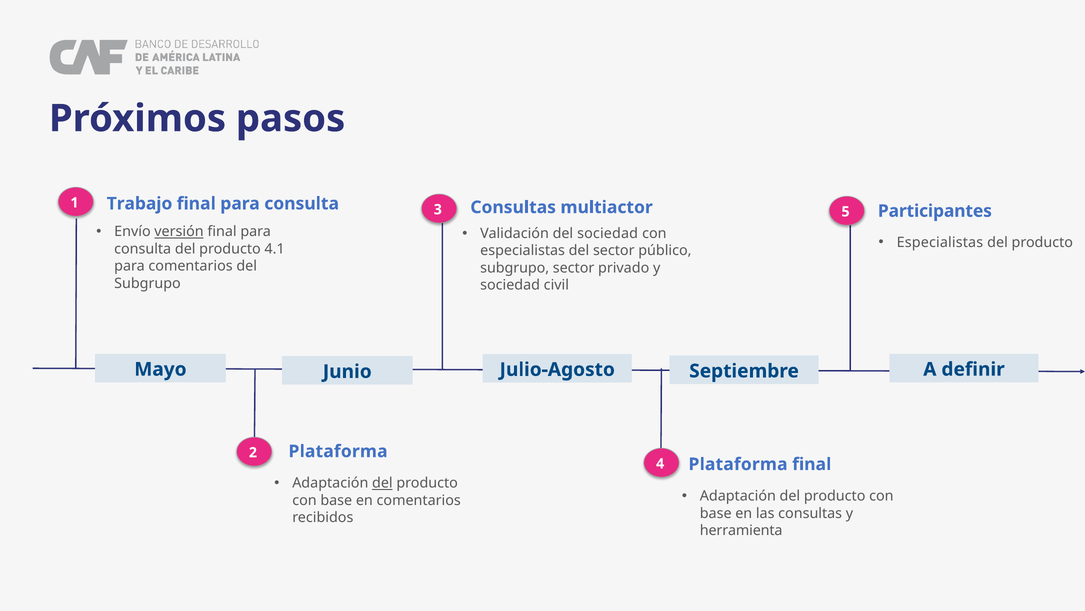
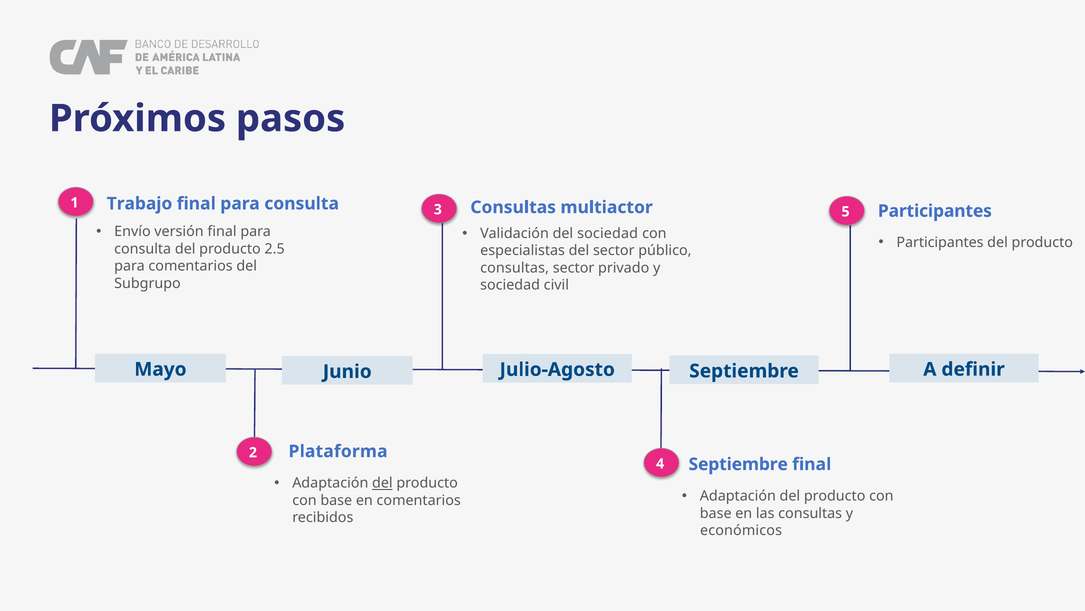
versión underline: present -> none
Especialistas at (940, 243): Especialistas -> Participantes
4.1: 4.1 -> 2.5
subgrupo at (515, 268): subgrupo -> consultas
Plataforma at (738, 465): Plataforma -> Septiembre
herramienta: herramienta -> económicos
